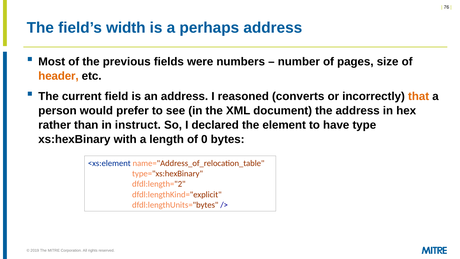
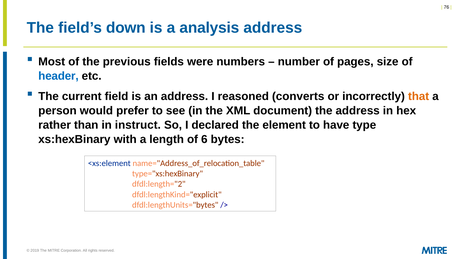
width: width -> down
perhaps: perhaps -> analysis
header colour: orange -> blue
0: 0 -> 6
